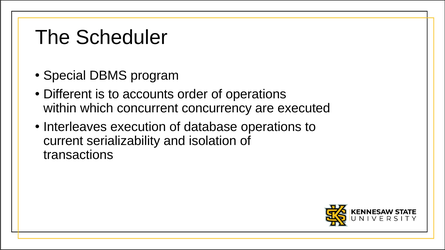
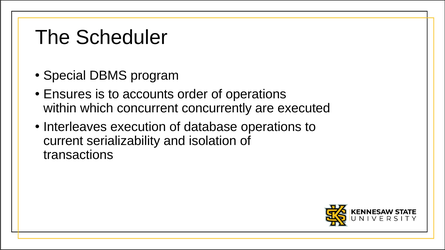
Different: Different -> Ensures
concurrency: concurrency -> concurrently
